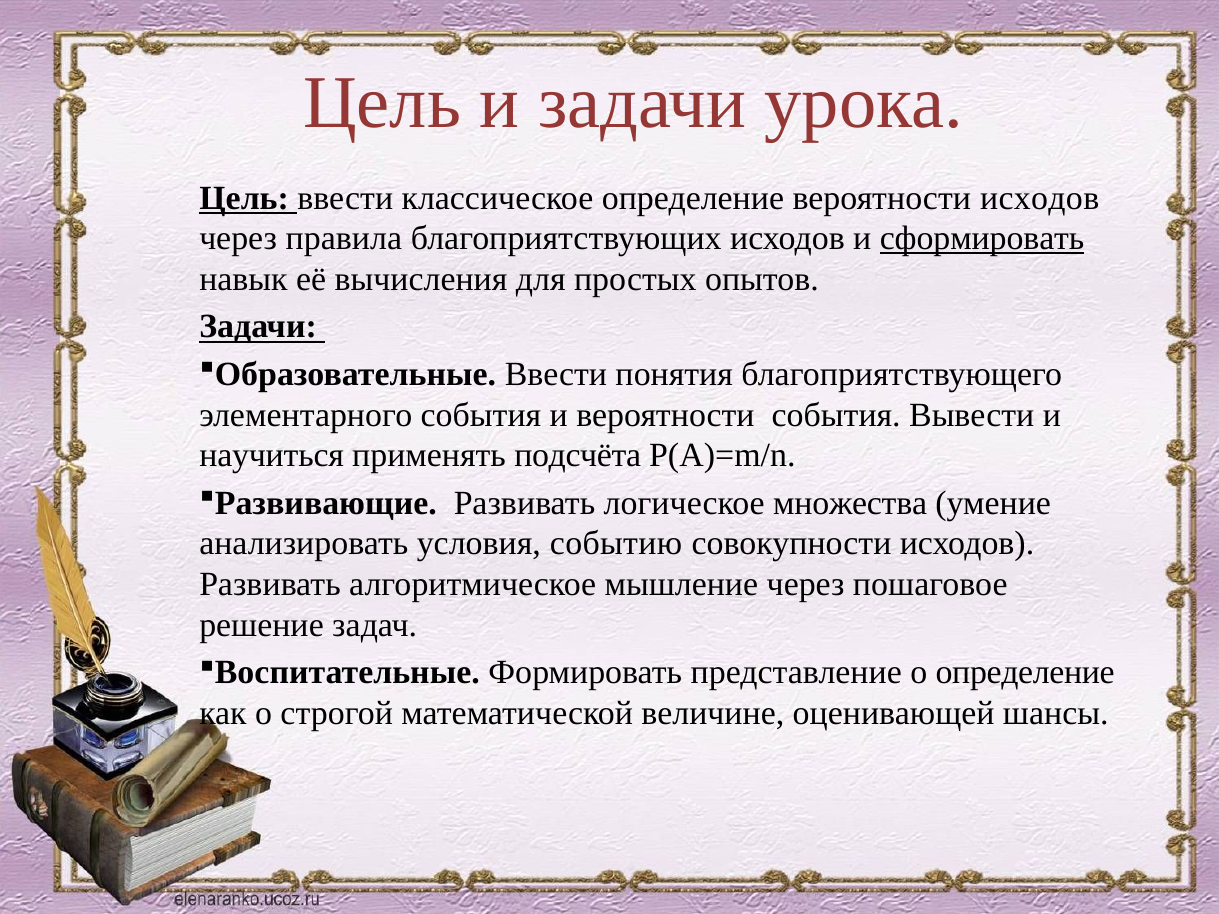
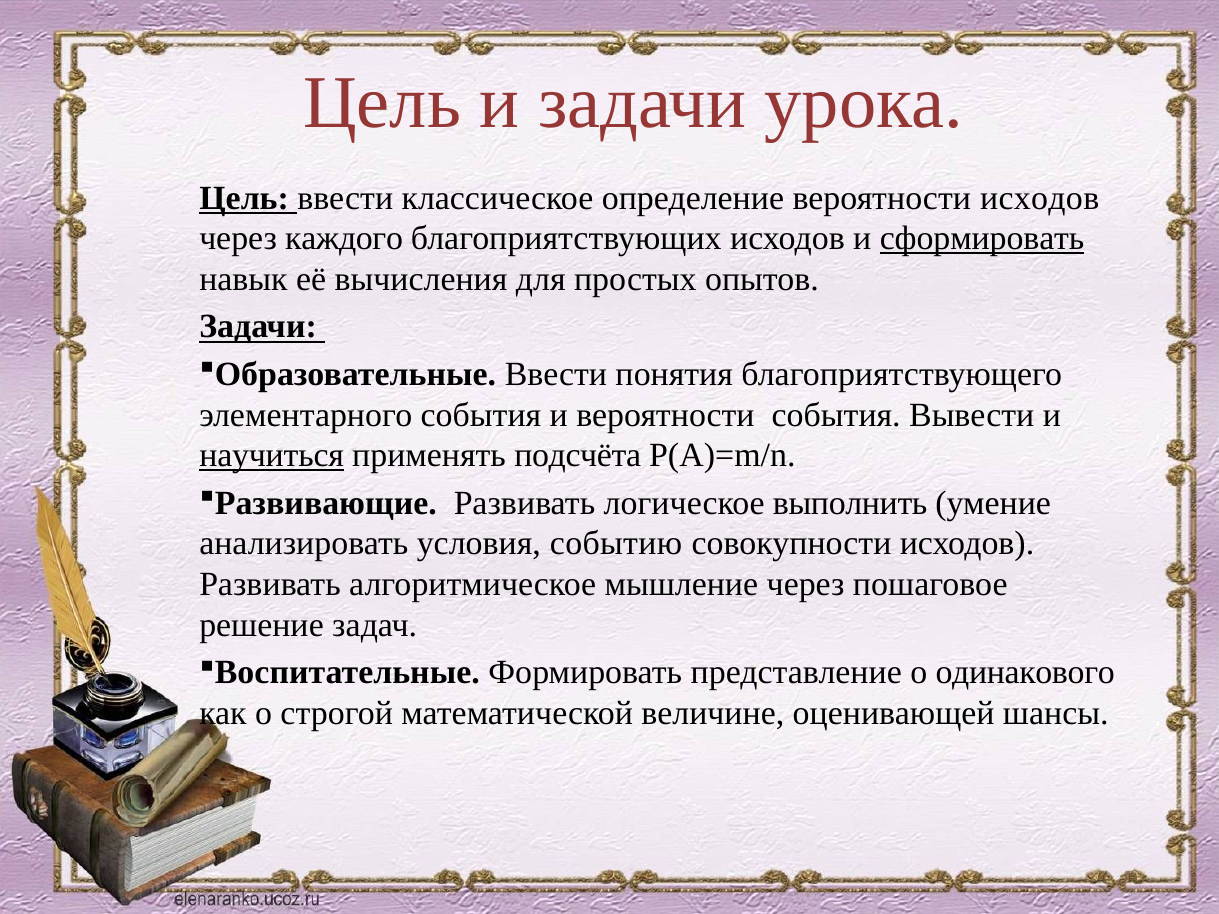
правила: правила -> каждого
научиться underline: none -> present
множества: множества -> выполнить
о определение: определение -> одинакового
